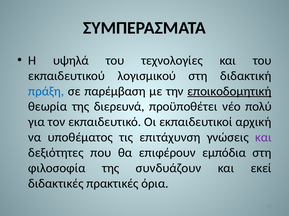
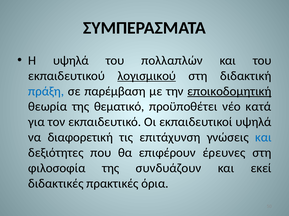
τεχνολογίες: τεχνολογίες -> πολλαπλών
λογισμικού underline: none -> present
διερευνά: διερευνά -> θεματικό
πολύ: πολύ -> κατά
εκπαιδευτικοί αρχική: αρχική -> υψηλά
υποθέματος: υποθέματος -> διαφορετική
και at (263, 138) colour: purple -> blue
εμπόδια: εμπόδια -> έρευνες
